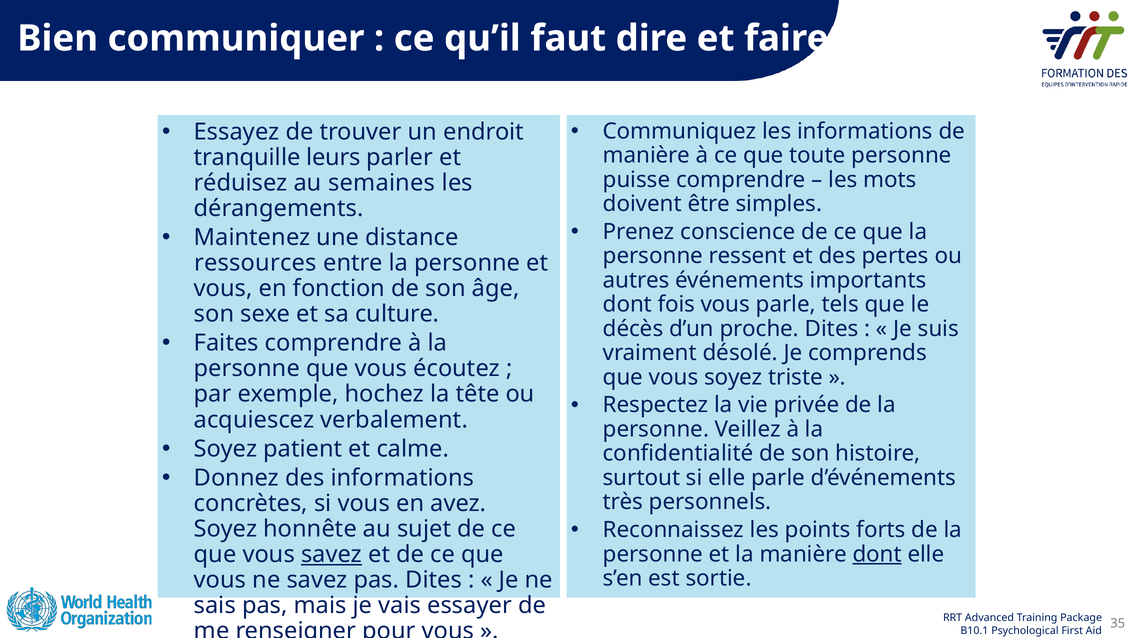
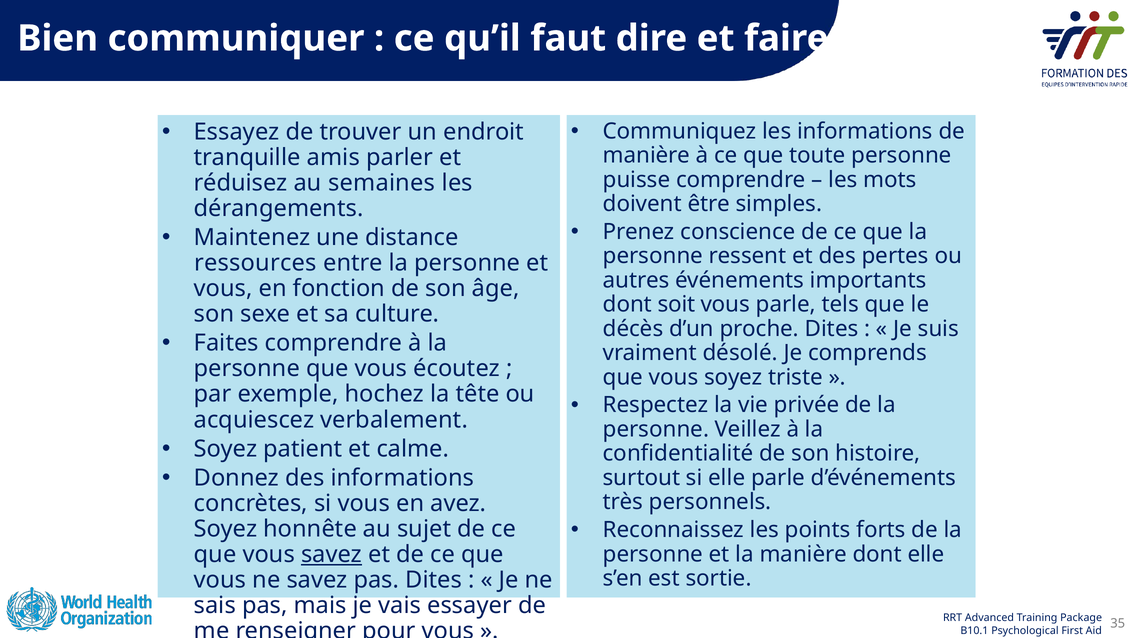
leurs: leurs -> amis
fois: fois -> soit
dont at (877, 554) underline: present -> none
